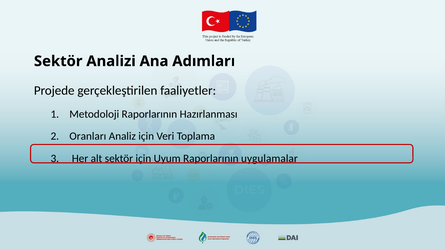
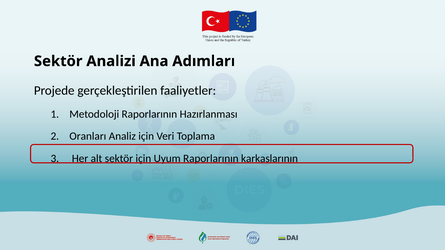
uygulamalar: uygulamalar -> karkaslarının
